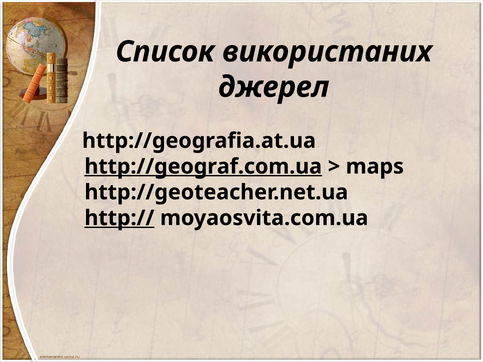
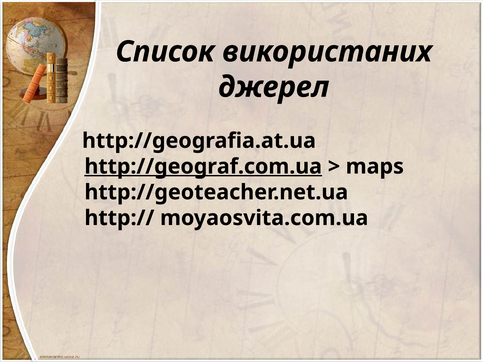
http:// underline: present -> none
